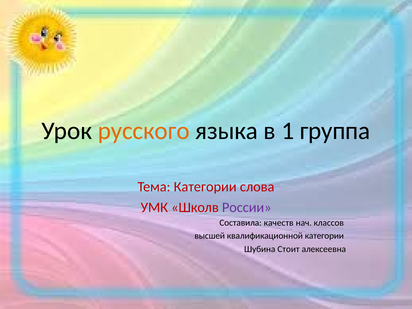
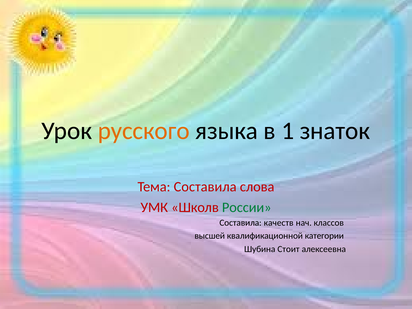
группа: группа -> знаток
Тема Категории: Категории -> Составила
России colour: purple -> green
